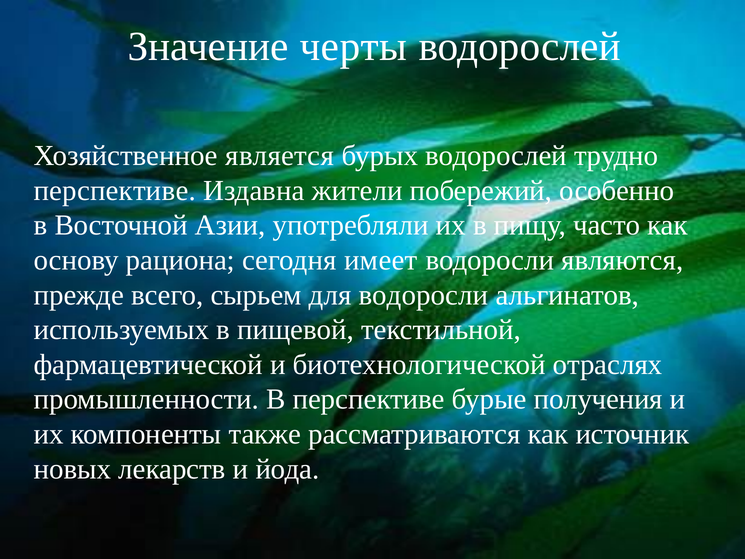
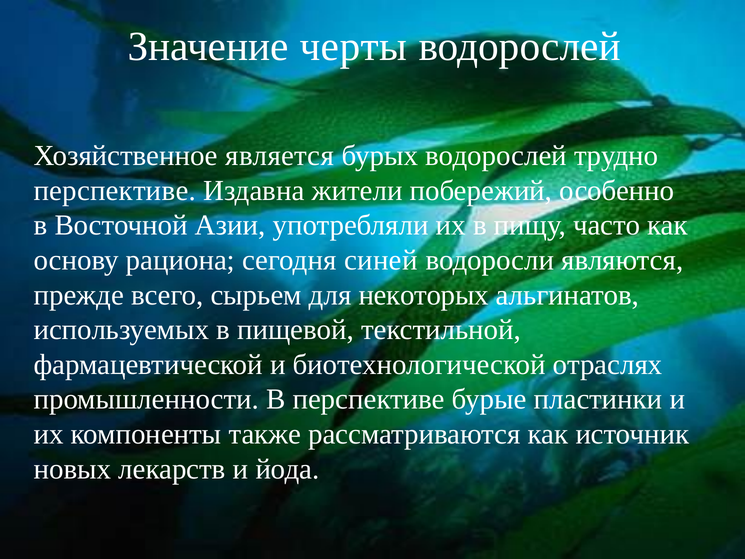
имеет: имеет -> синей
для водоросли: водоросли -> некоторых
получения: получения -> пластинки
